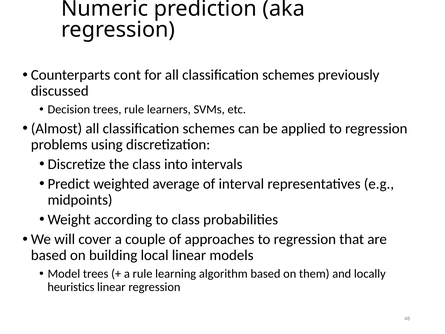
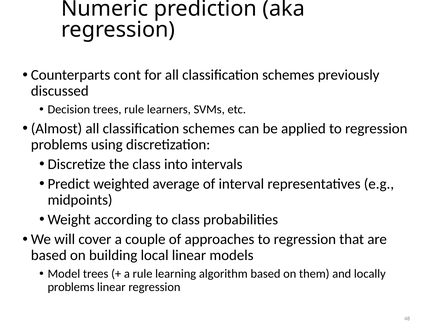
heuristics at (71, 287): heuristics -> problems
